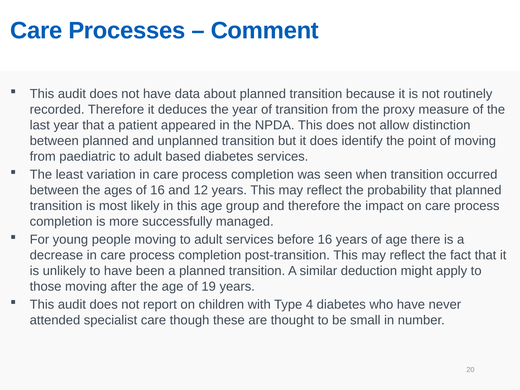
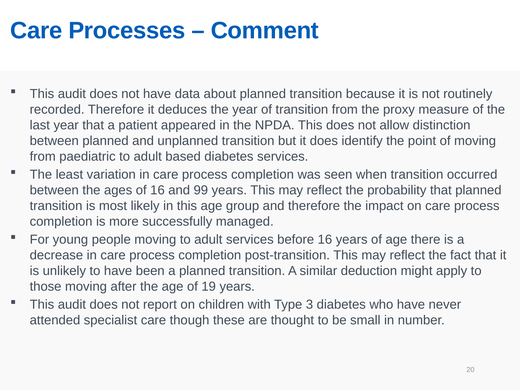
12: 12 -> 99
4: 4 -> 3
